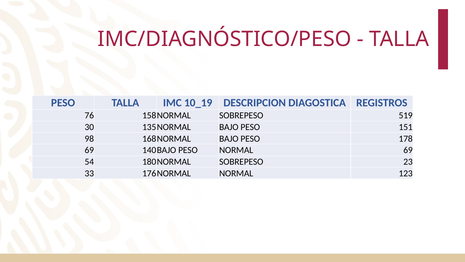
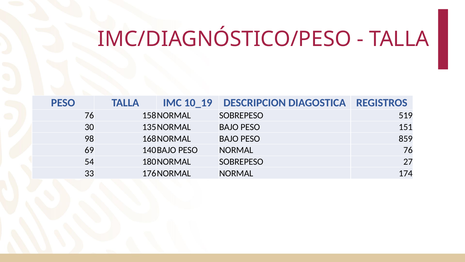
178: 178 -> 859
NORMAL 69: 69 -> 76
23: 23 -> 27
123: 123 -> 174
